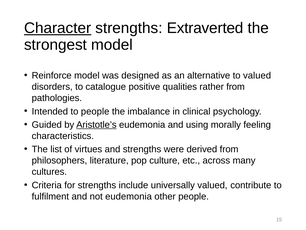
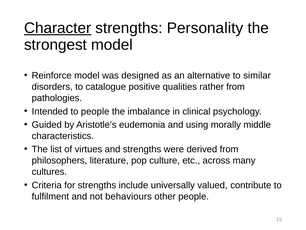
Extraverted: Extraverted -> Personality
to valued: valued -> similar
Aristotle’s underline: present -> none
feeling: feeling -> middle
not eudemonia: eudemonia -> behaviours
